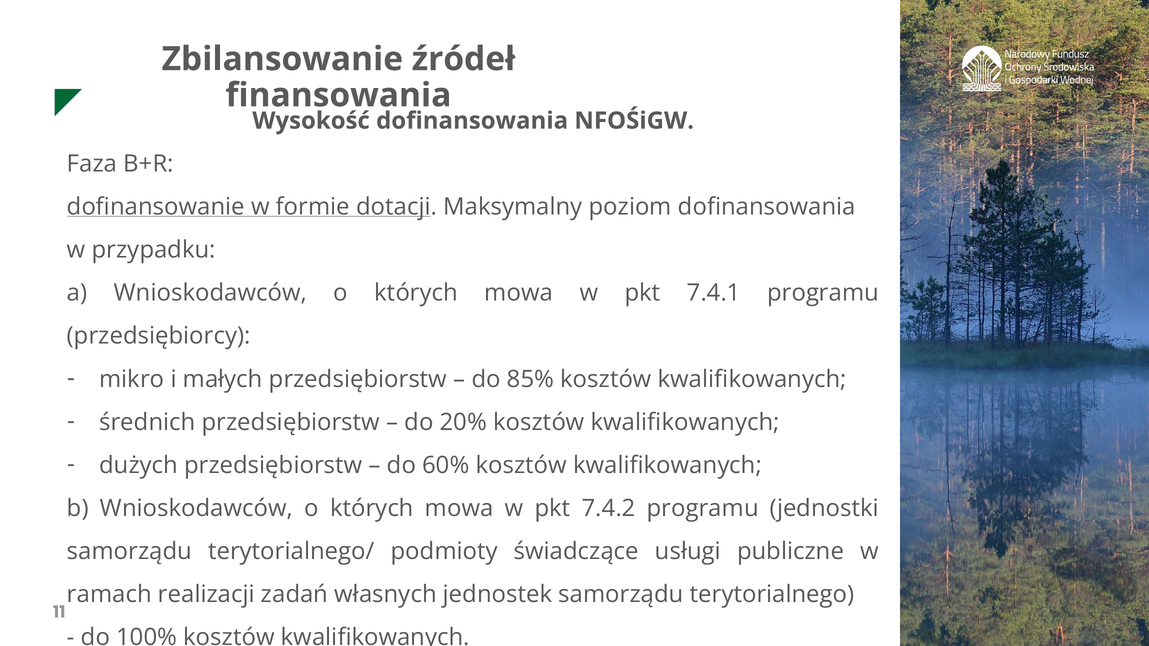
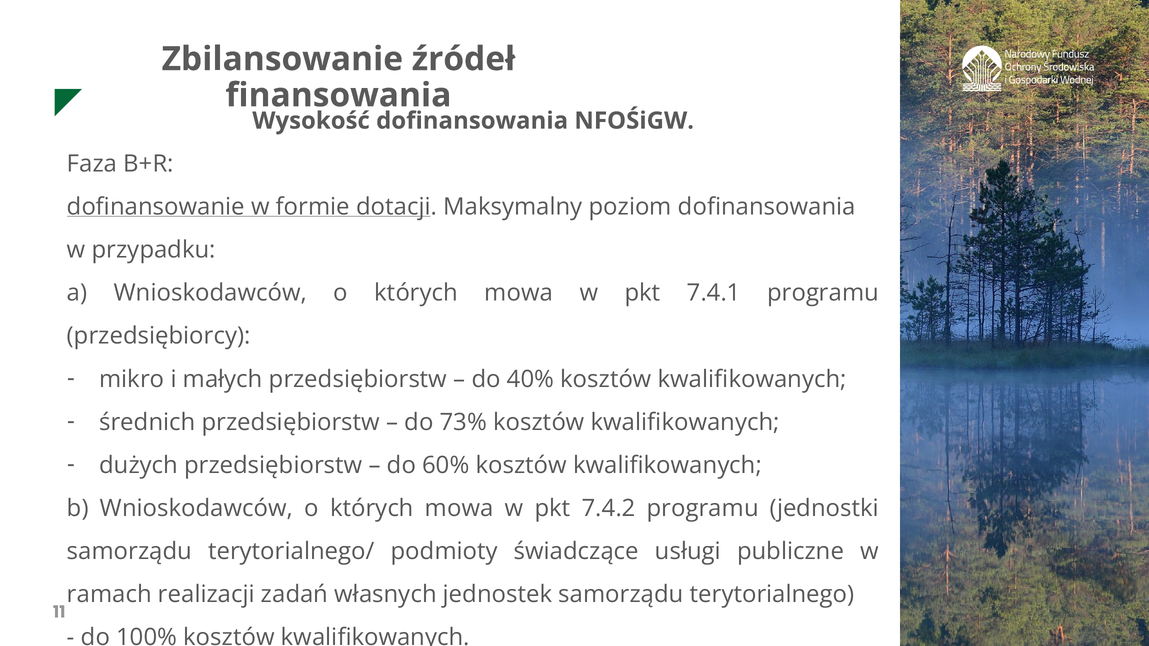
85%: 85% -> 40%
20%: 20% -> 73%
